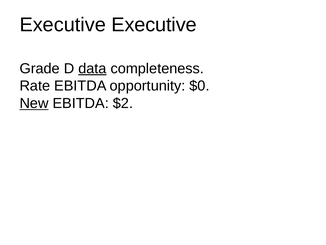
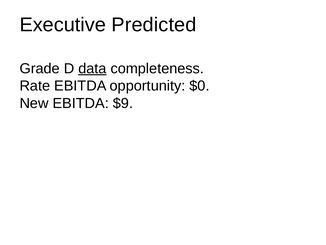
Executive Executive: Executive -> Predicted
New underline: present -> none
$2: $2 -> $9
